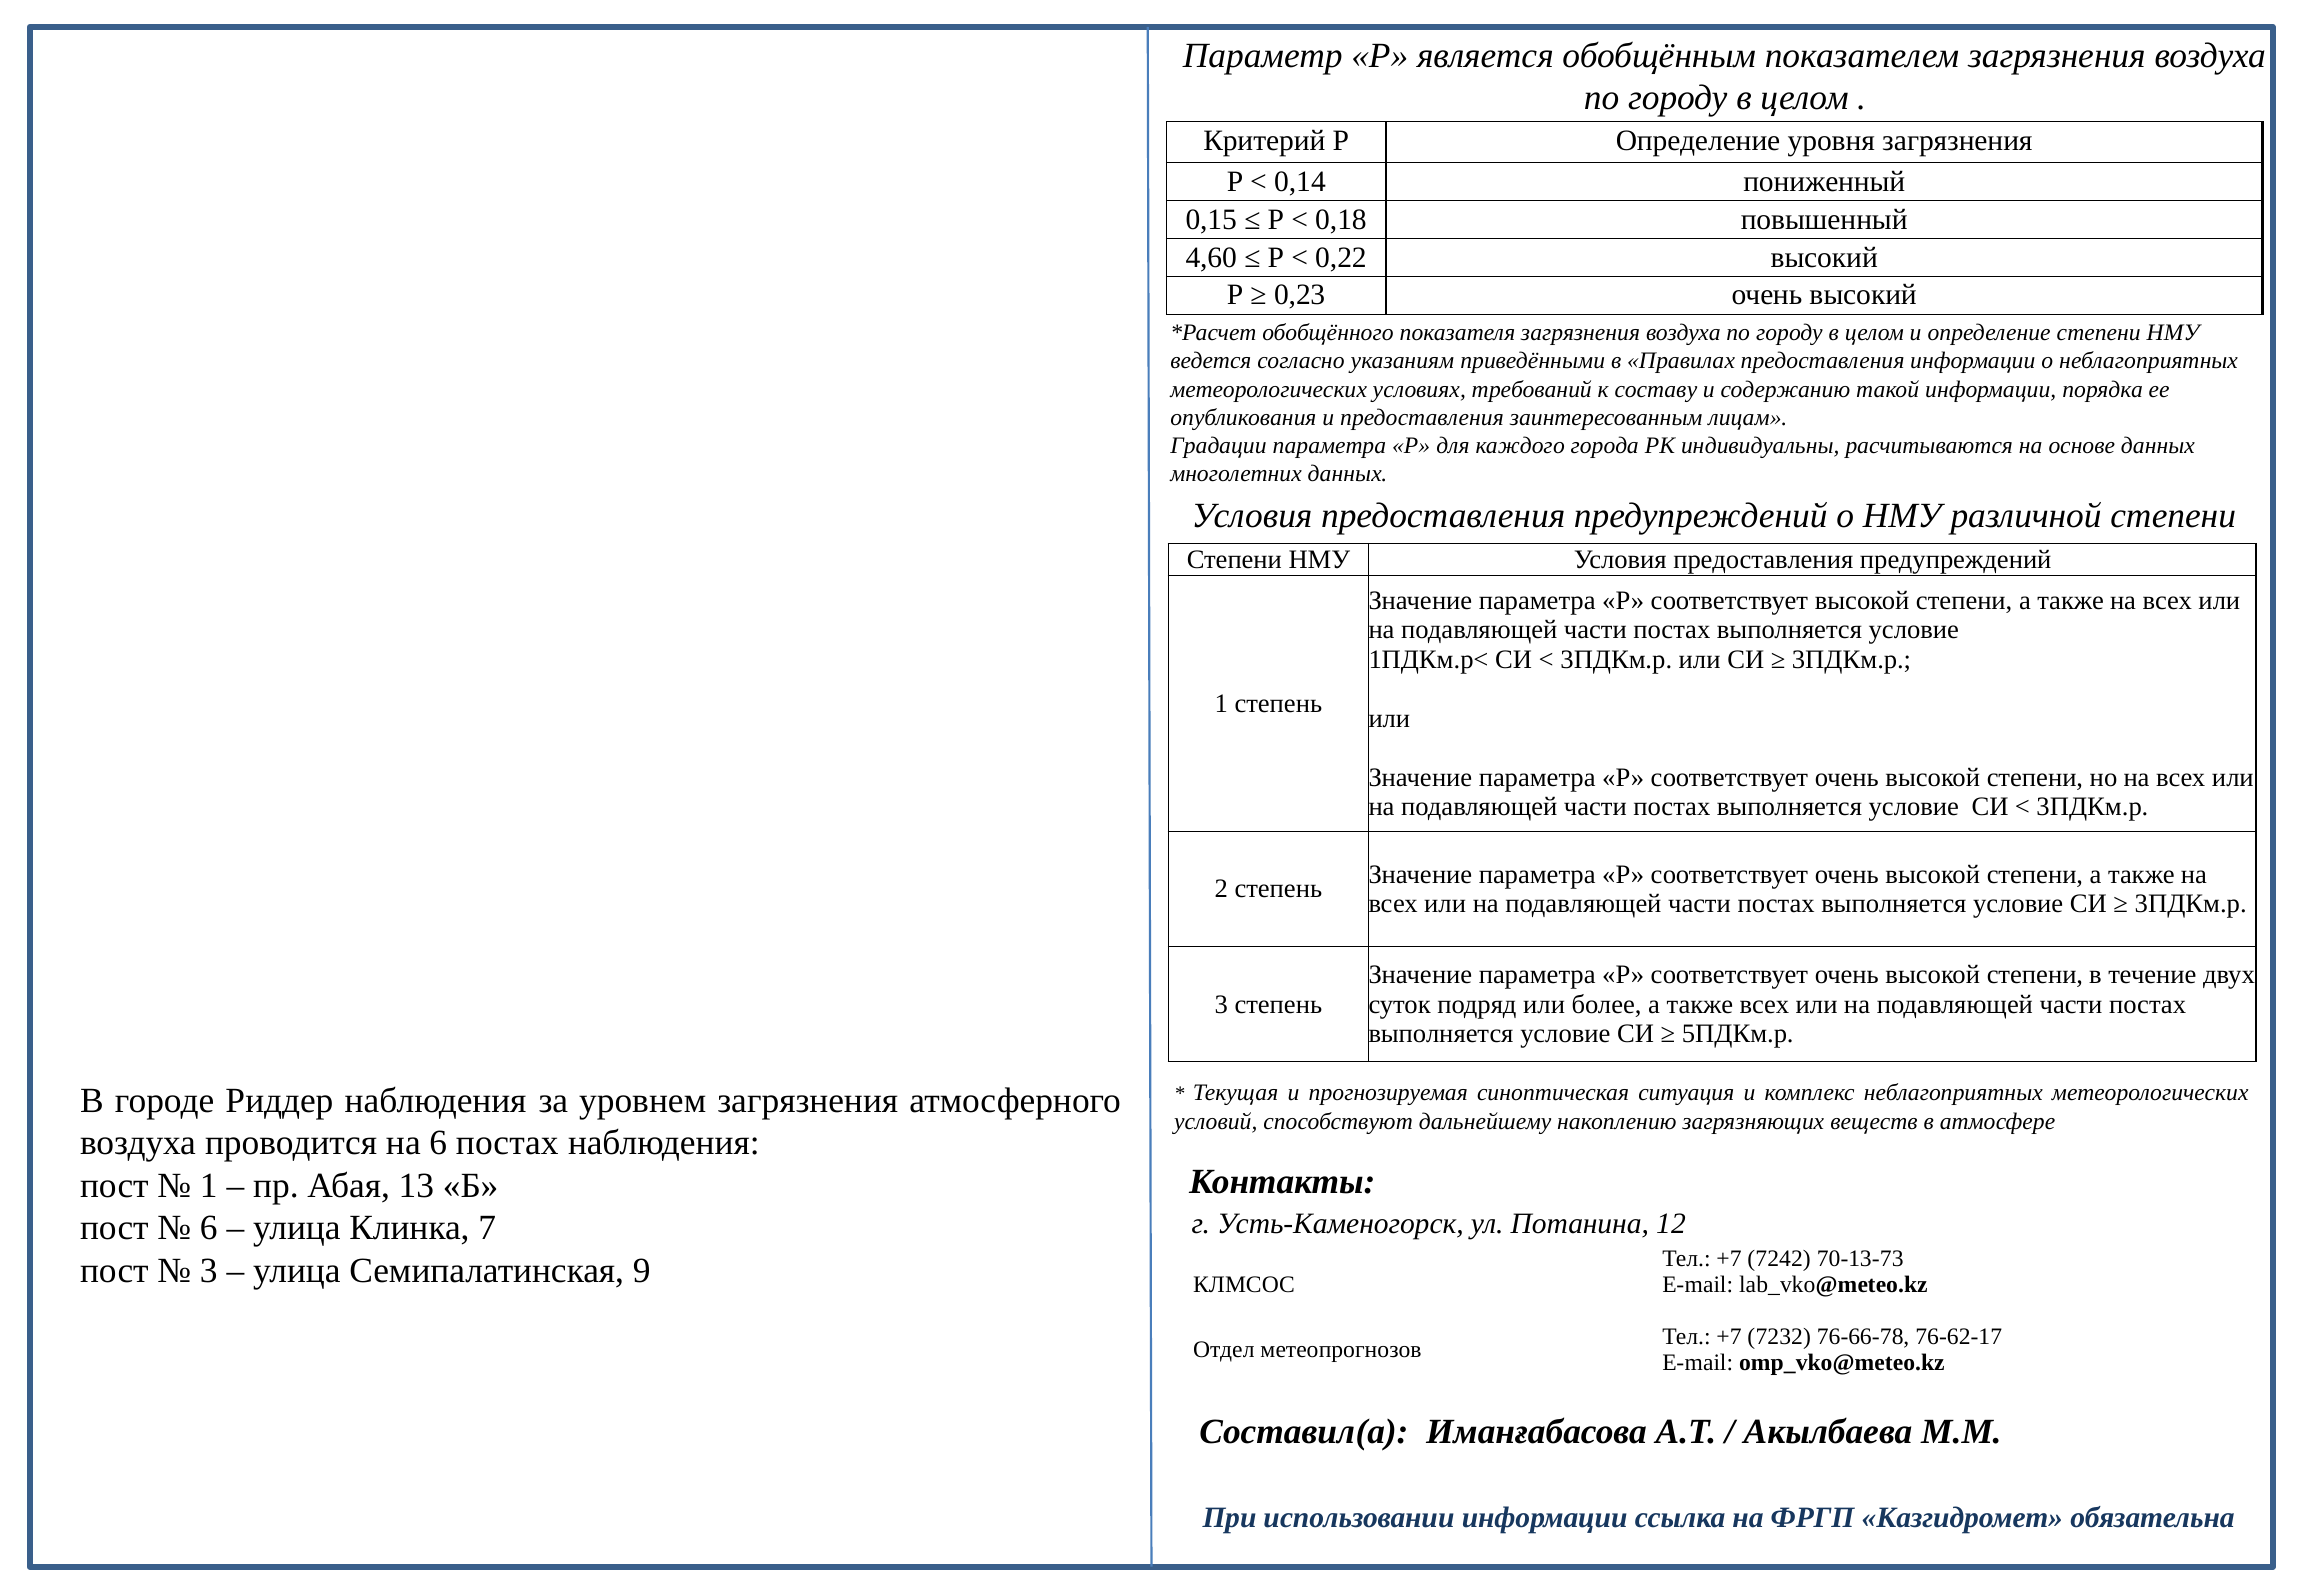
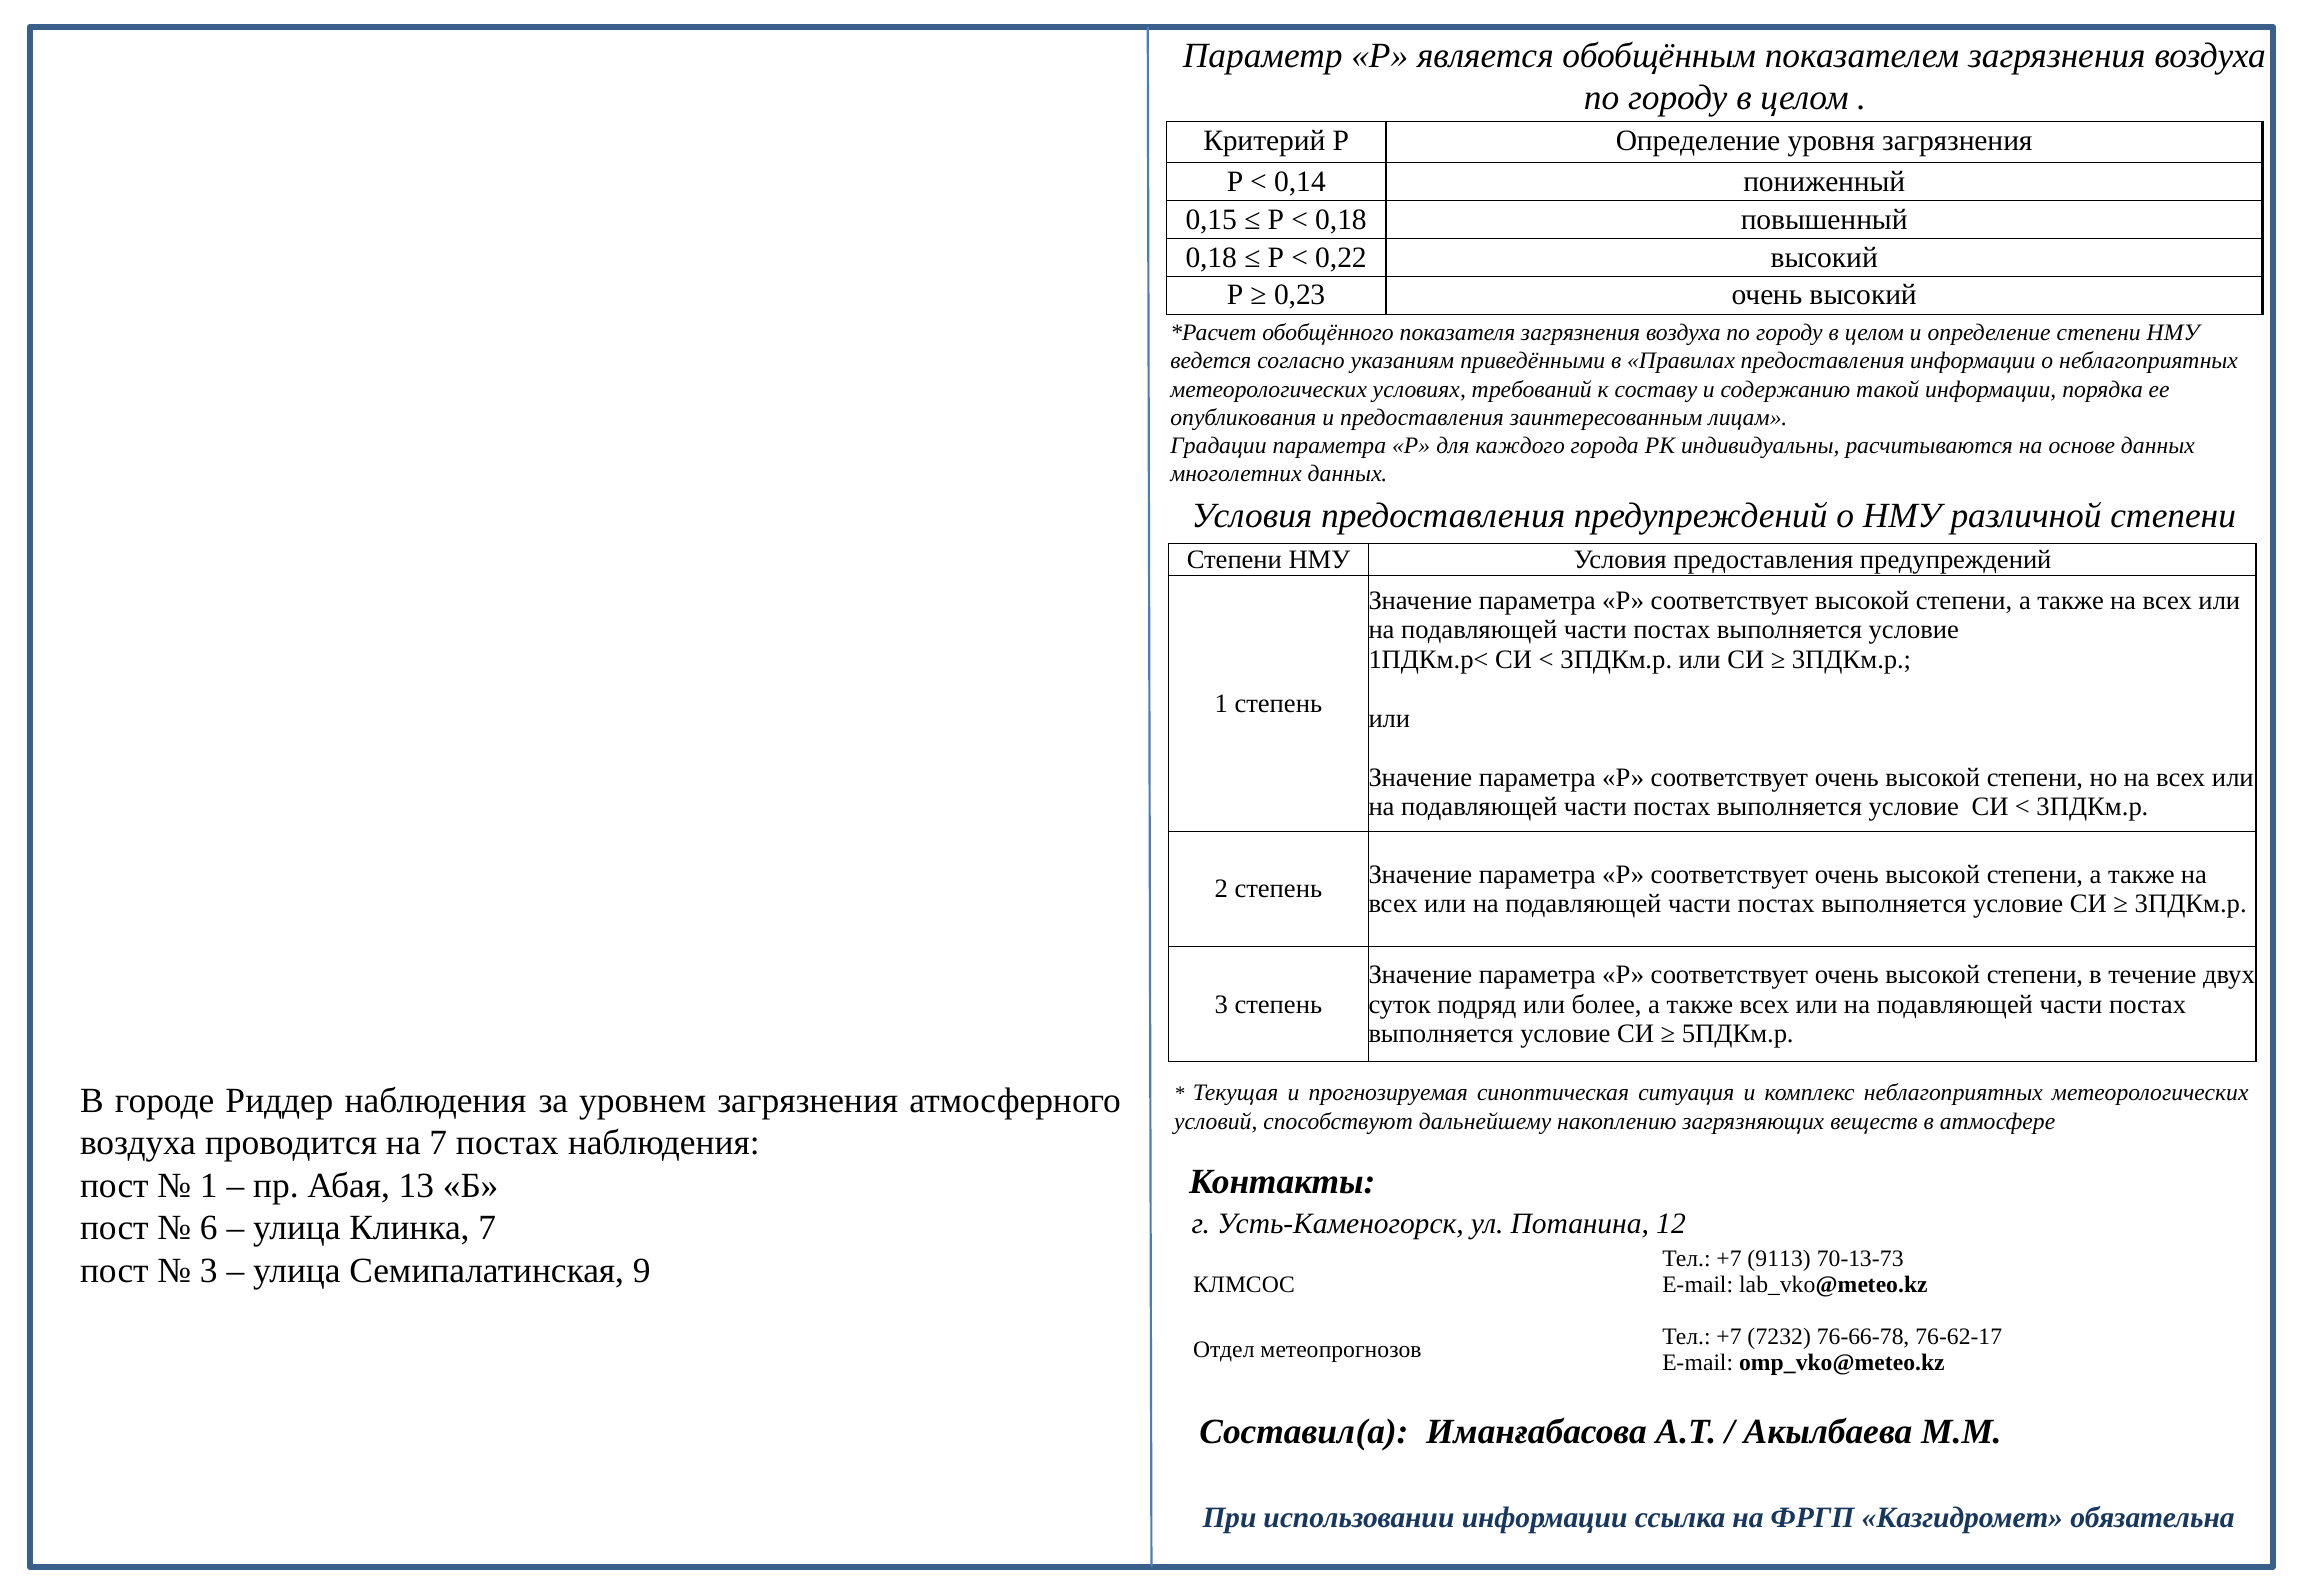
4,60 at (1211, 257): 4,60 -> 0,18
на 6: 6 -> 7
7242: 7242 -> 9113
